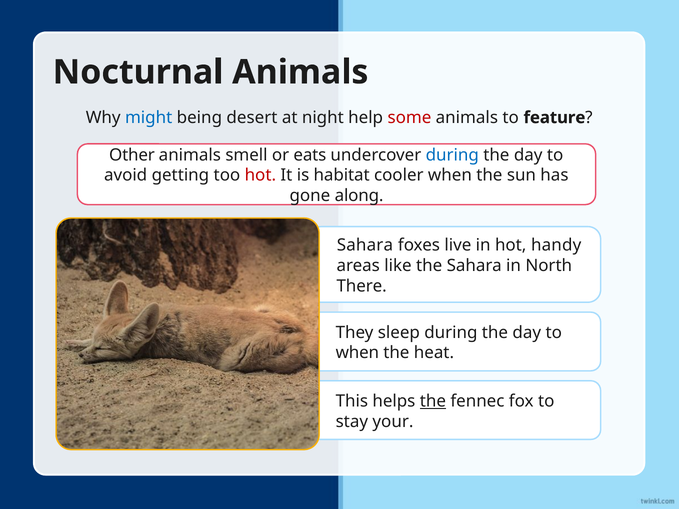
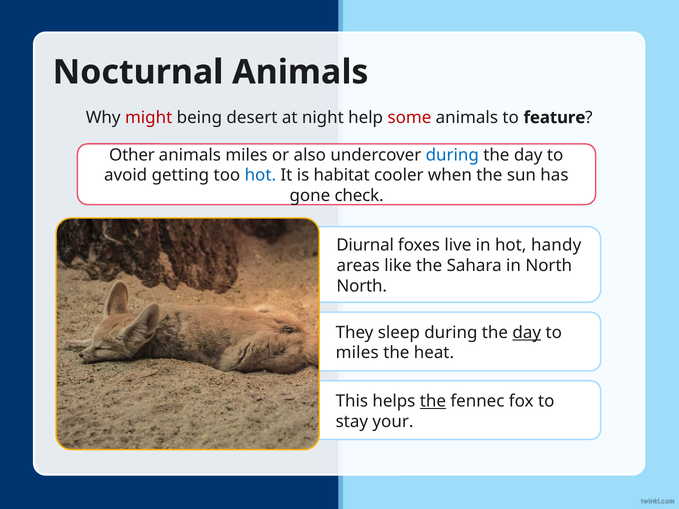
might colour: blue -> red
animals smell: smell -> miles
eats: eats -> also
hot at (260, 175) colour: red -> blue
along: along -> check
Sahara at (365, 245): Sahara -> Diurnal
There at (362, 286): There -> North
day at (527, 333) underline: none -> present
when at (357, 353): when -> miles
